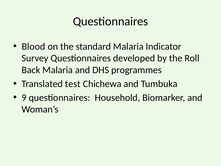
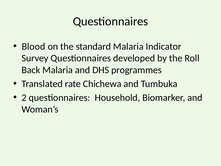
test: test -> rate
9: 9 -> 2
